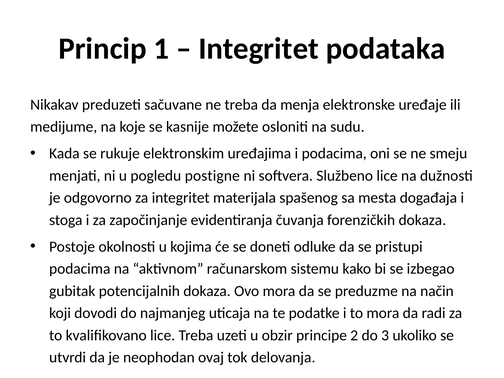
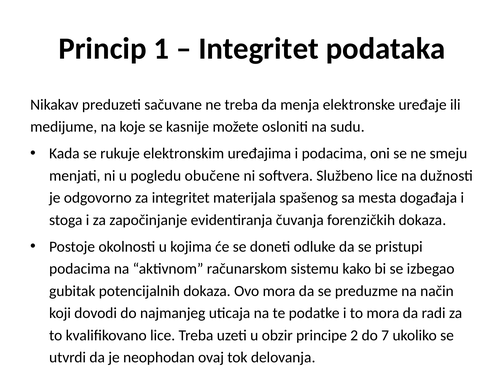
postigne: postigne -> obučene
3: 3 -> 7
